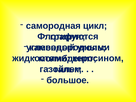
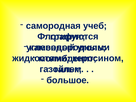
цикл: цикл -> учеб
